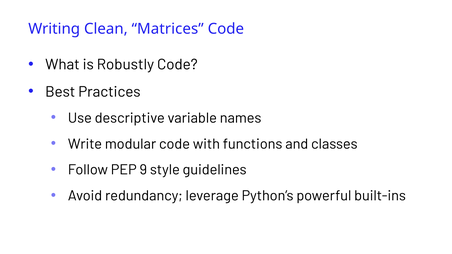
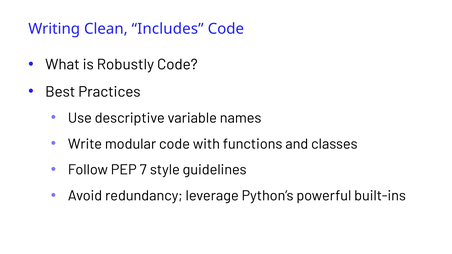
Matrices: Matrices -> Includes
9: 9 -> 7
